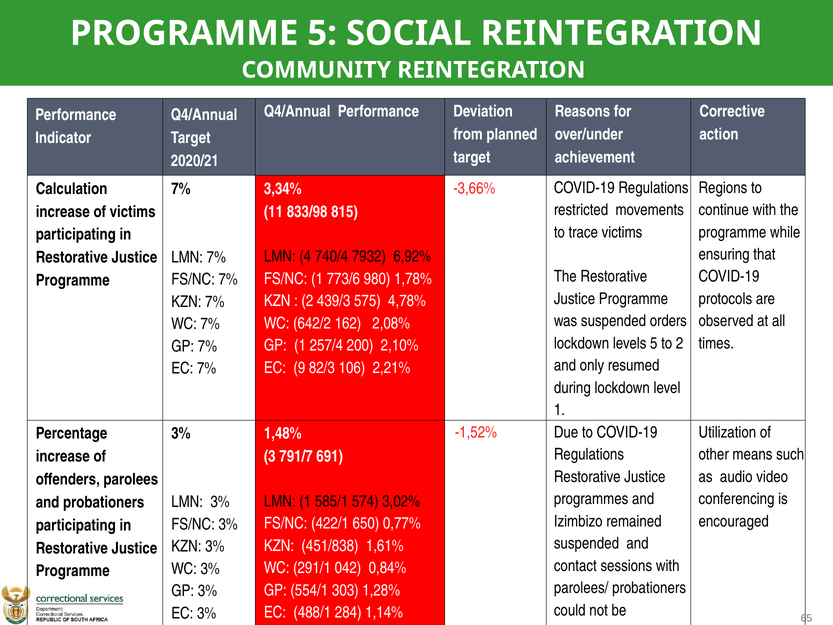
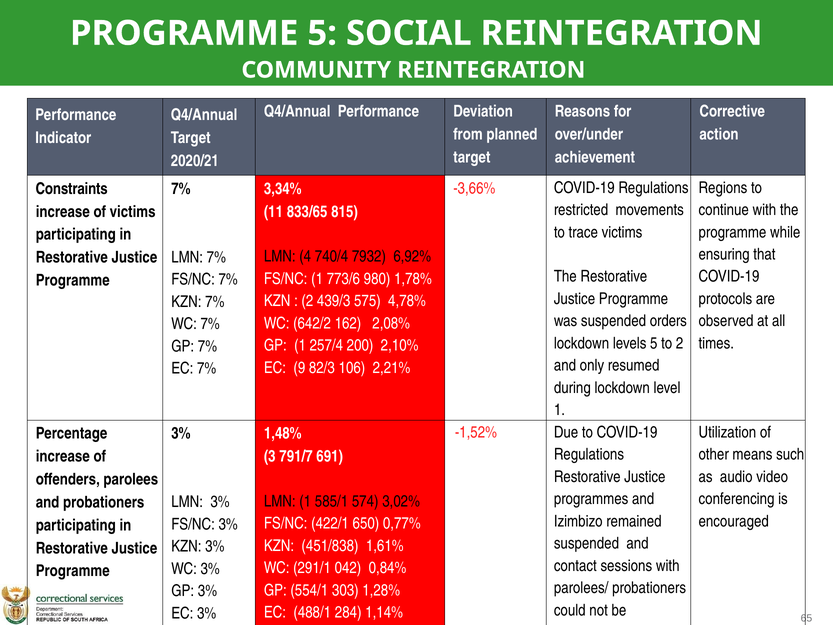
Calculation: Calculation -> Constraints
833/98: 833/98 -> 833/65
